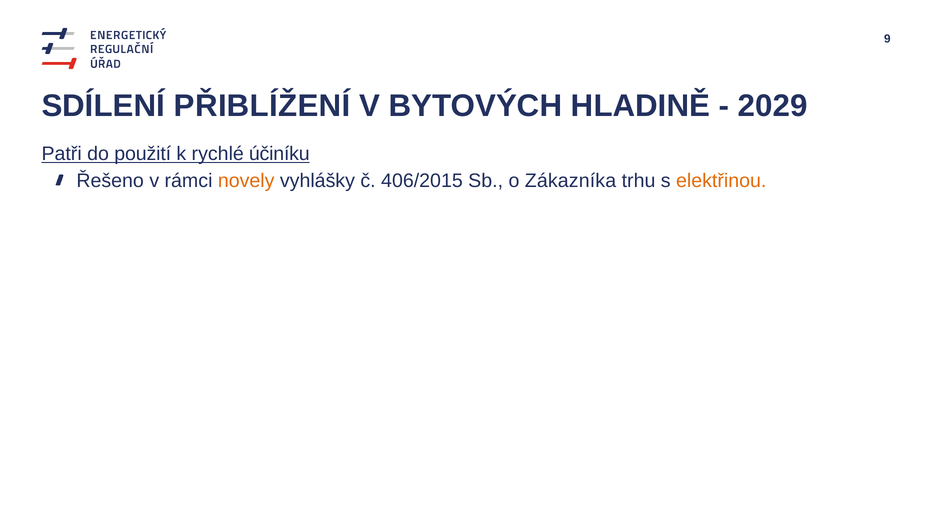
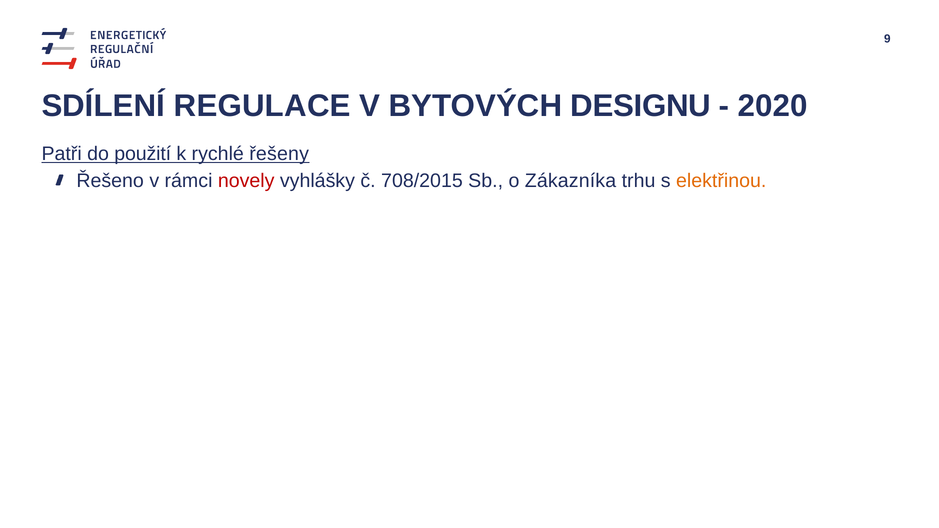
PŘIBLÍŽENÍ: PŘIBLÍŽENÍ -> REGULACE
HLADINĚ: HLADINĚ -> DESIGNU
2029: 2029 -> 2020
účiníku: účiníku -> řešeny
novely colour: orange -> red
406/2015: 406/2015 -> 708/2015
